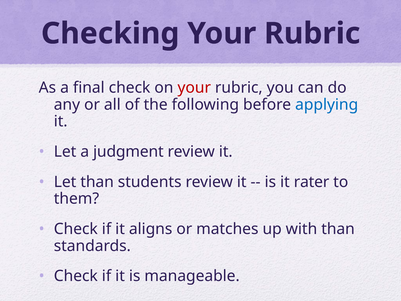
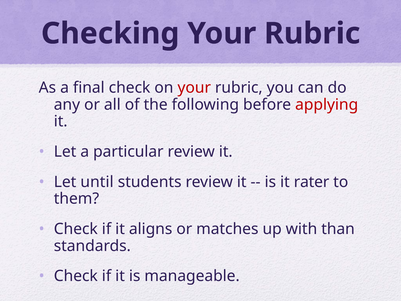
applying colour: blue -> red
judgment: judgment -> particular
Let than: than -> until
